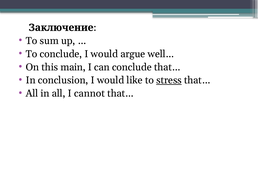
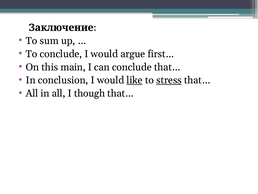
well…: well… -> first…
like underline: none -> present
cannot: cannot -> though
